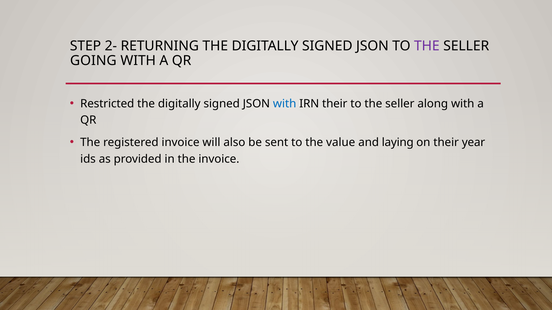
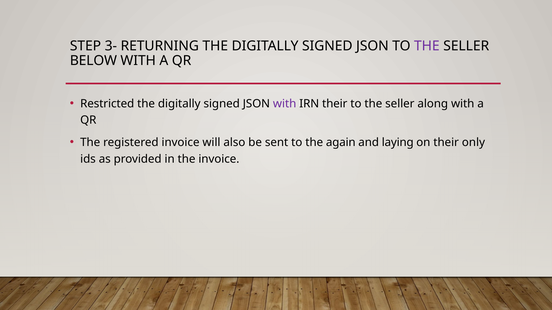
2-: 2- -> 3-
GOING: GOING -> BELOW
with at (285, 104) colour: blue -> purple
value: value -> again
year: year -> only
